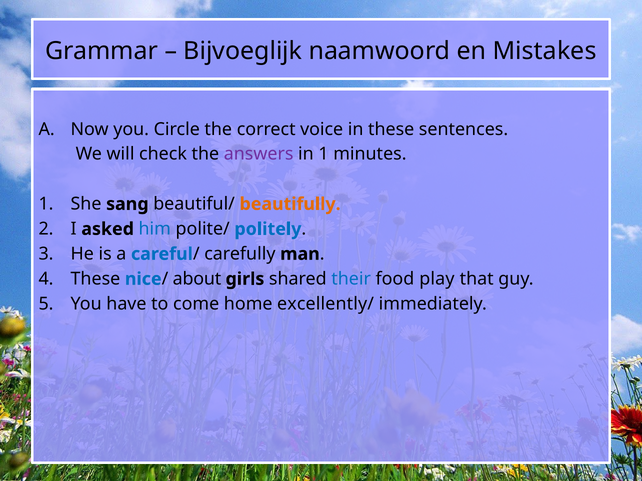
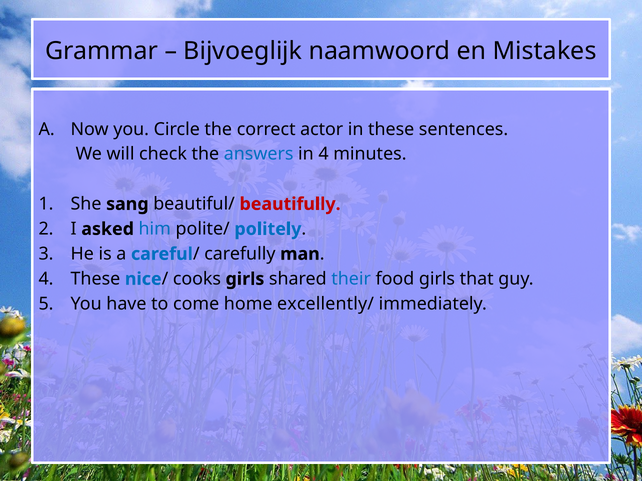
voice: voice -> actor
answers colour: purple -> blue
in 1: 1 -> 4
beautifully colour: orange -> red
about: about -> cooks
food play: play -> girls
